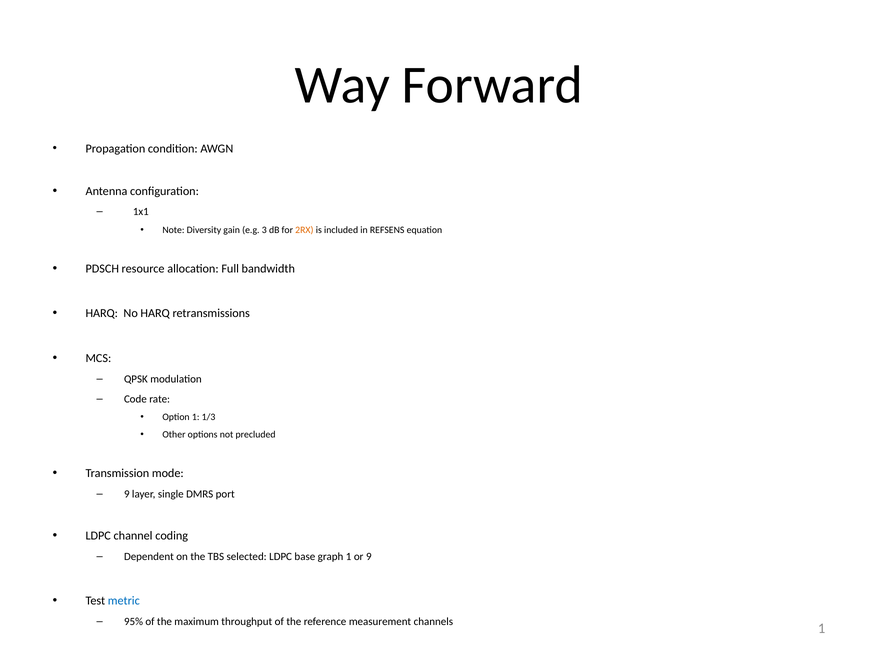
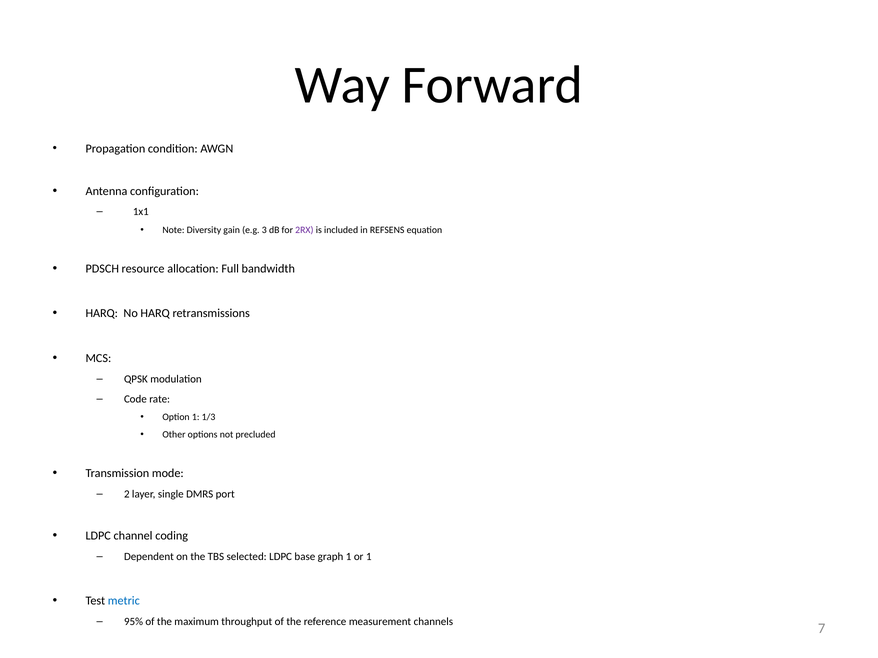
2RX colour: orange -> purple
9 at (127, 494): 9 -> 2
or 9: 9 -> 1
channels 1: 1 -> 7
